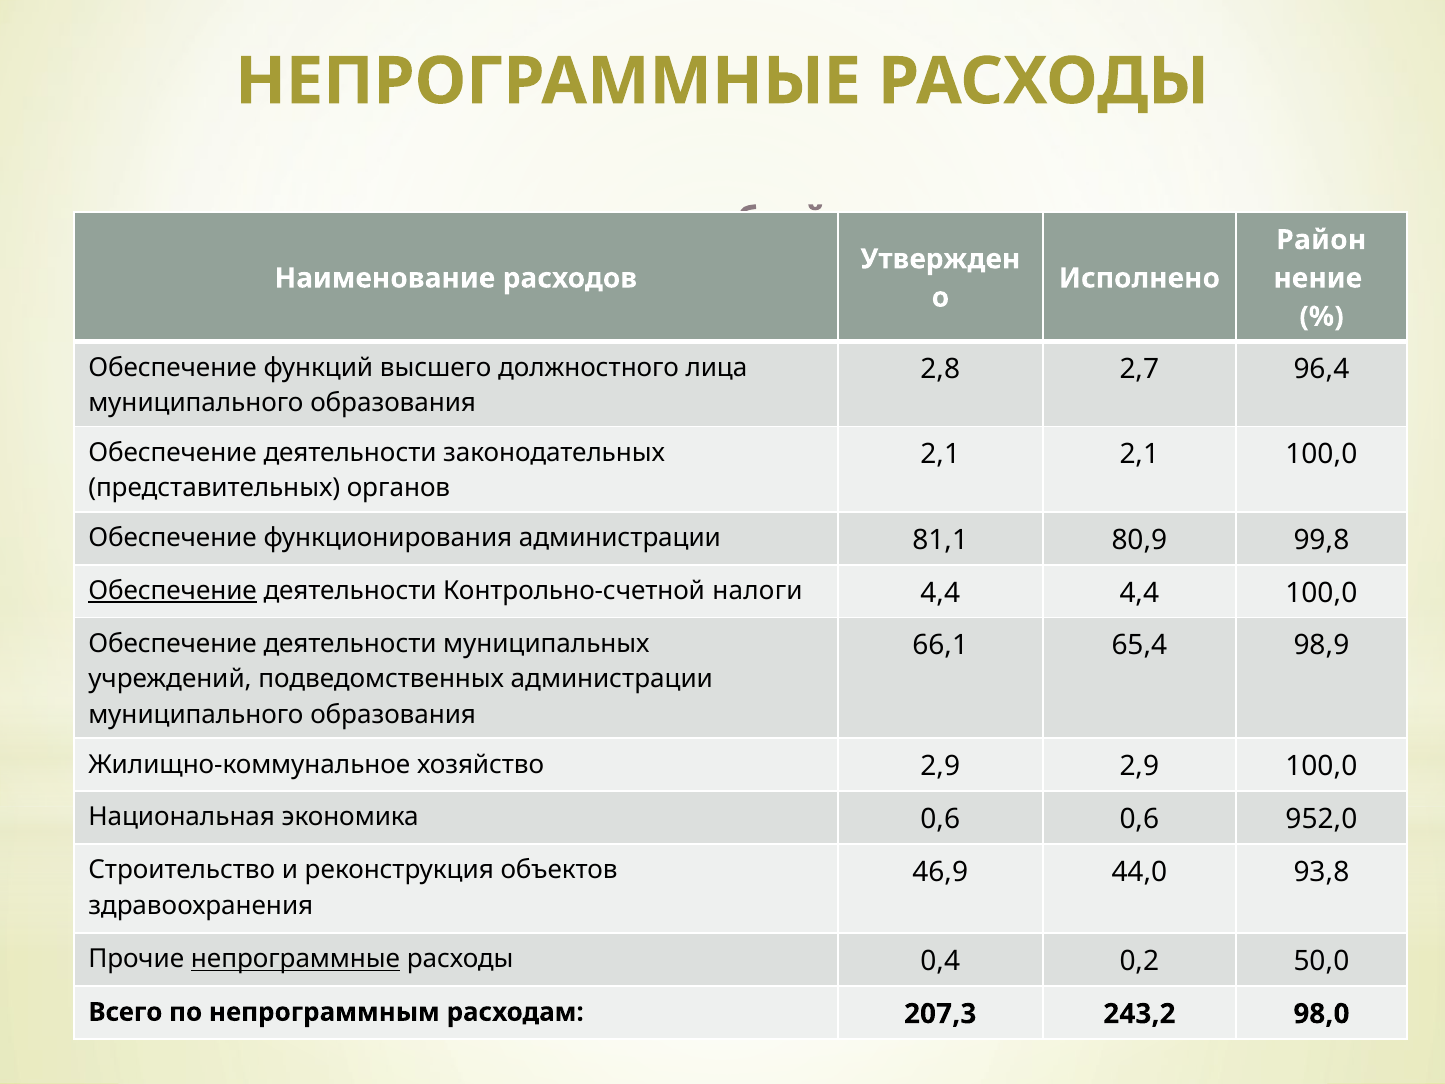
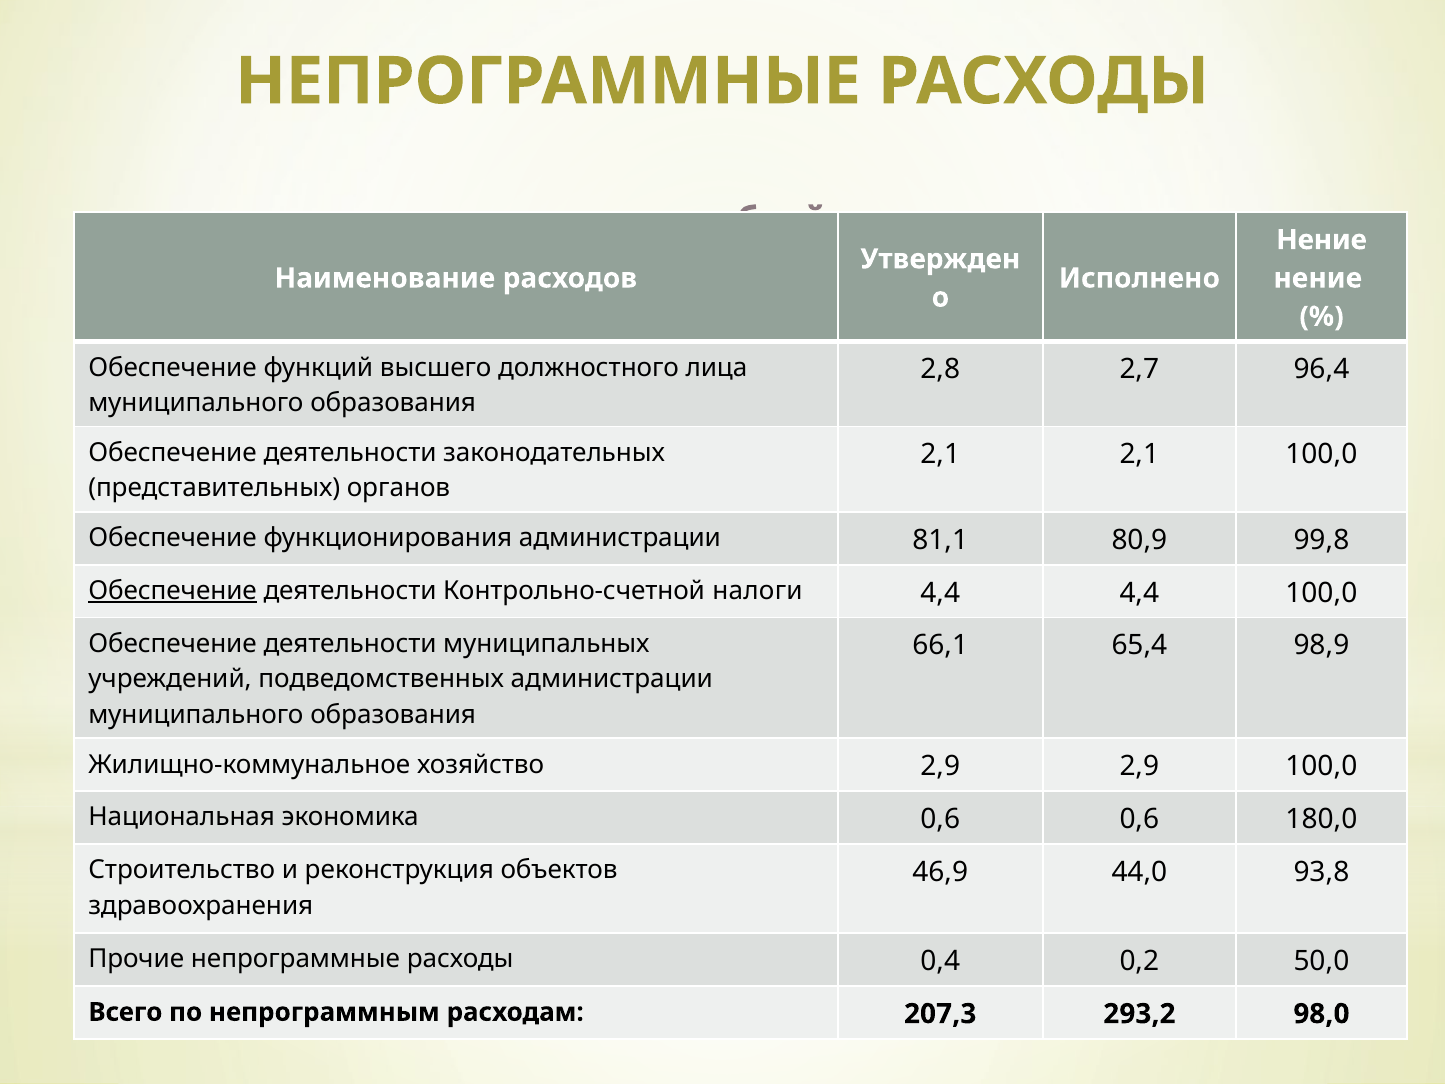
Район at (1321, 240): Район -> Нение
952,0: 952,0 -> 180,0
непрограммные at (296, 959) underline: present -> none
243,2: 243,2 -> 293,2
